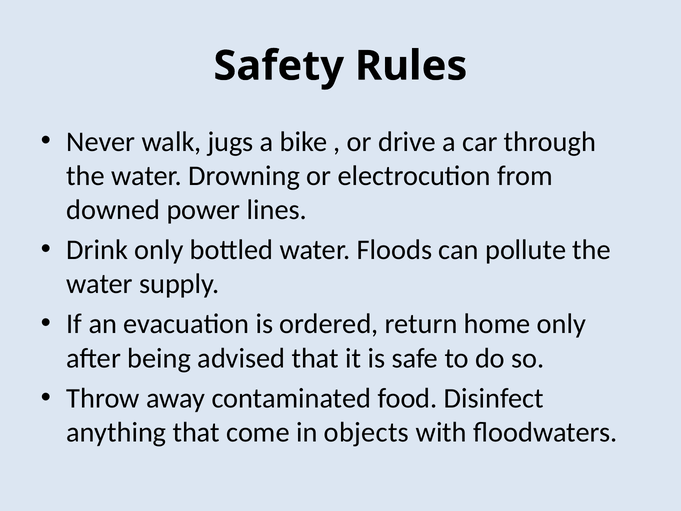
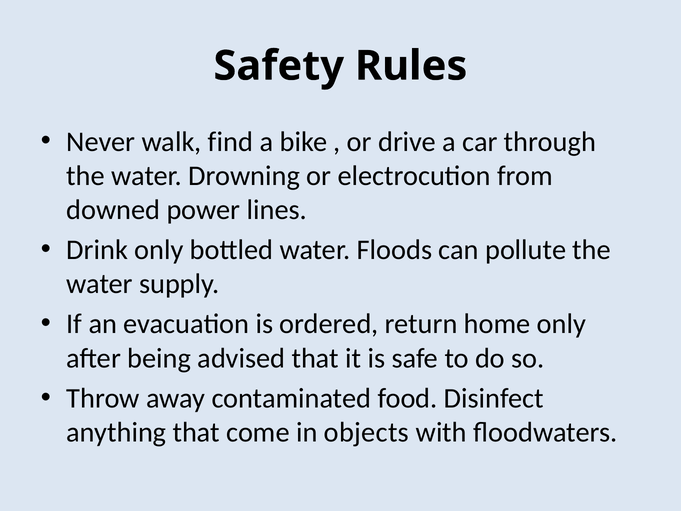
jugs: jugs -> find
